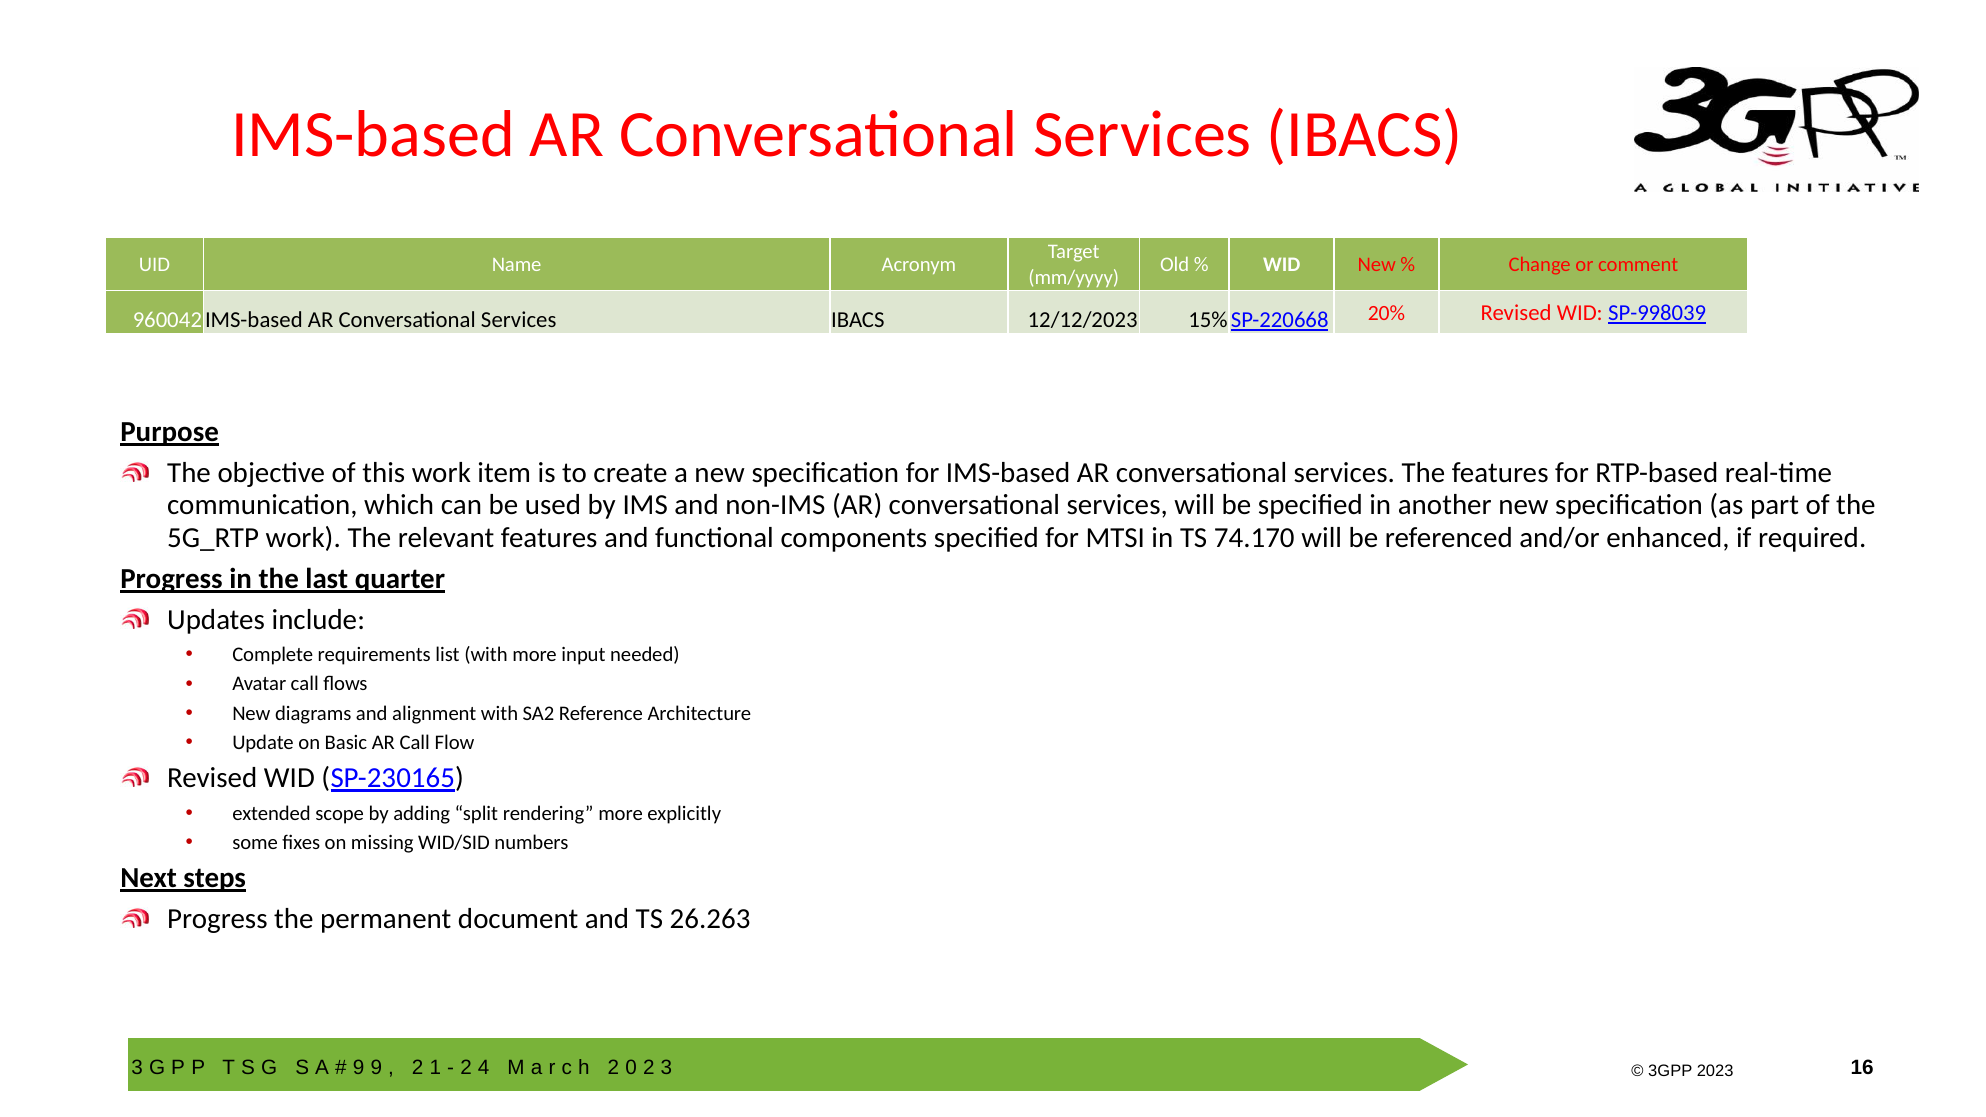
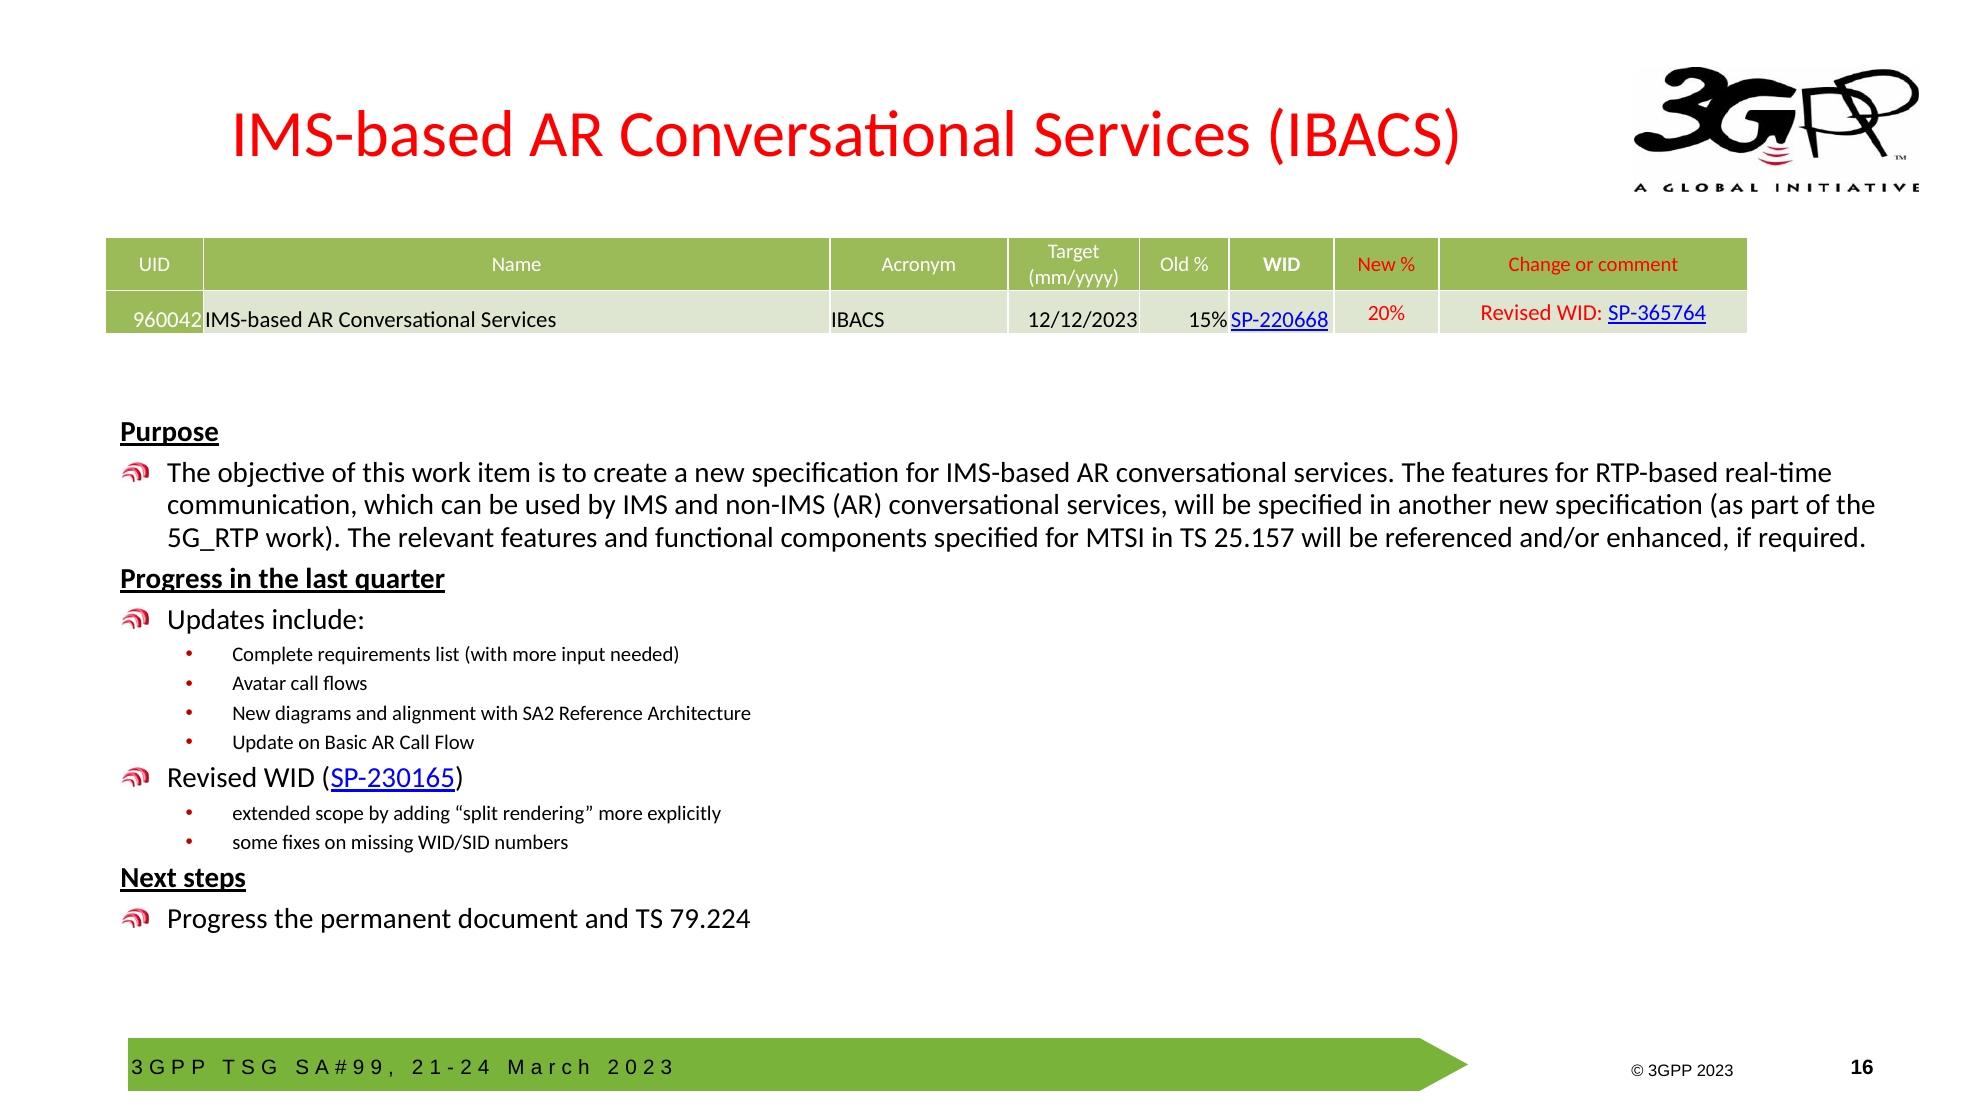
SP-998039: SP-998039 -> SP-365764
74.170: 74.170 -> 25.157
26.263: 26.263 -> 79.224
